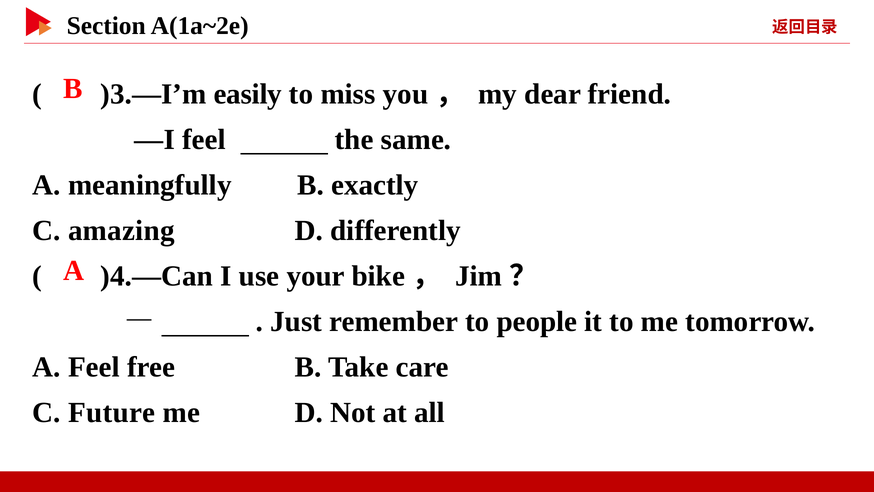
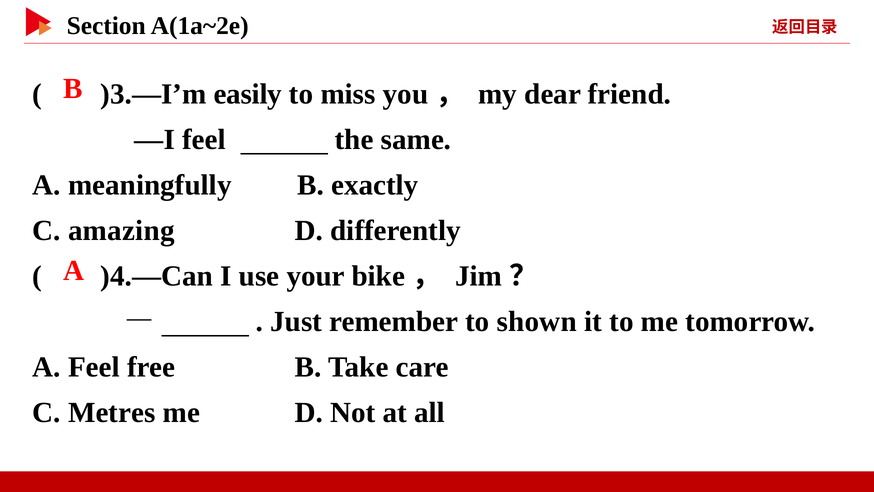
people: people -> shown
Future: Future -> Metres
